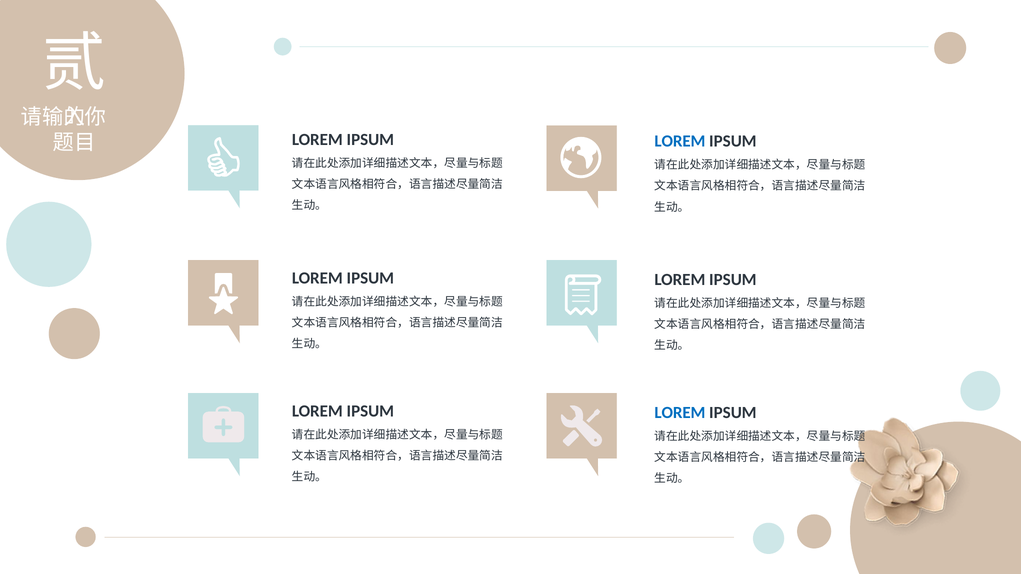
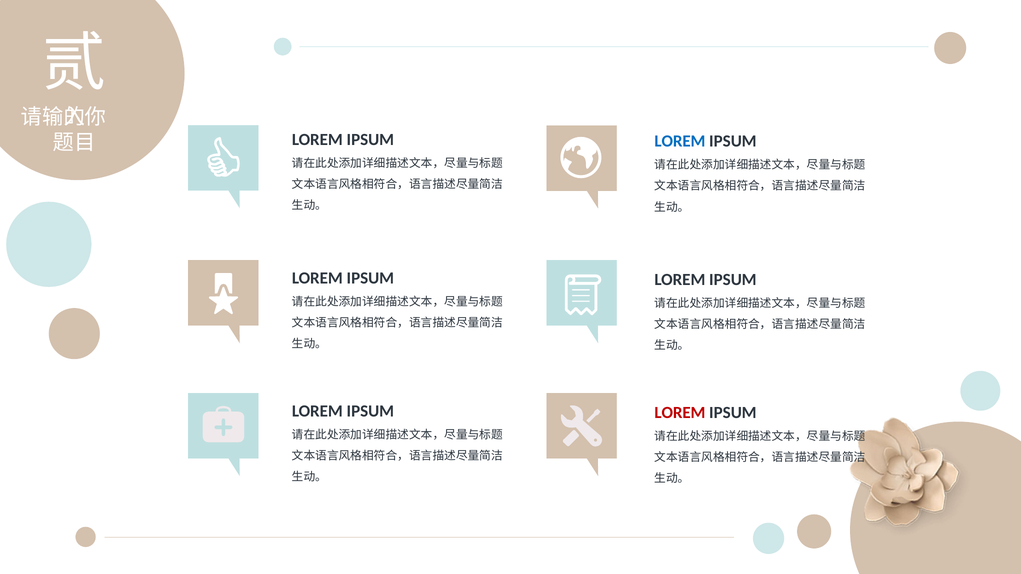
LOREM at (680, 413) colour: blue -> red
